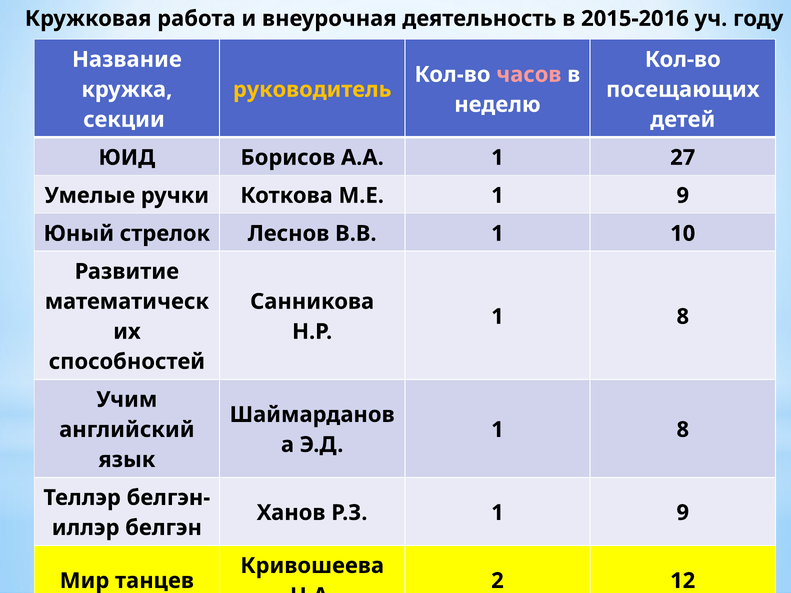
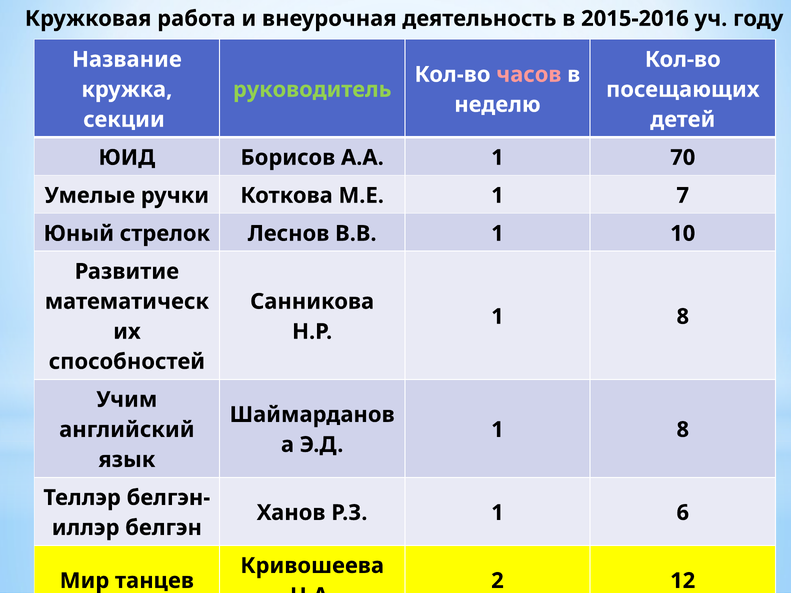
руководитель colour: yellow -> light green
27: 27 -> 70
М.Е 1 9: 9 -> 7
Р.З 1 9: 9 -> 6
